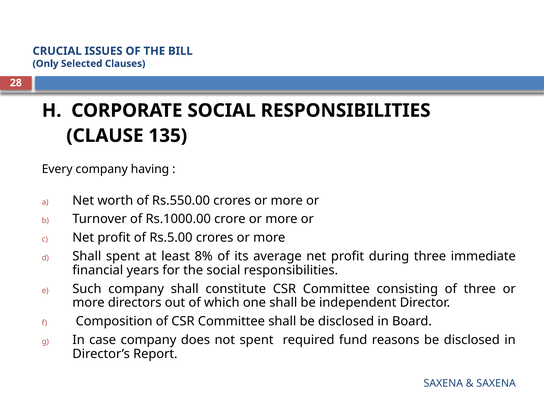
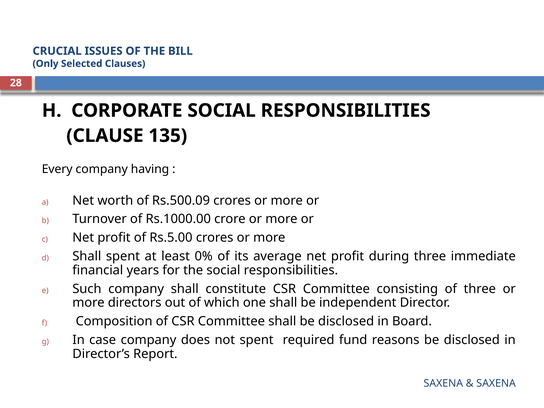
Rs.550.00: Rs.550.00 -> Rs.500.09
8%: 8% -> 0%
